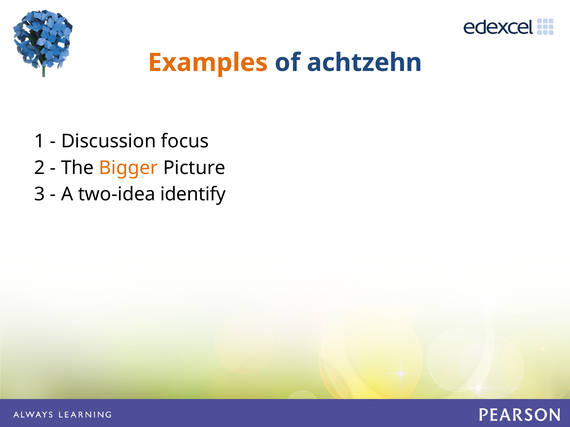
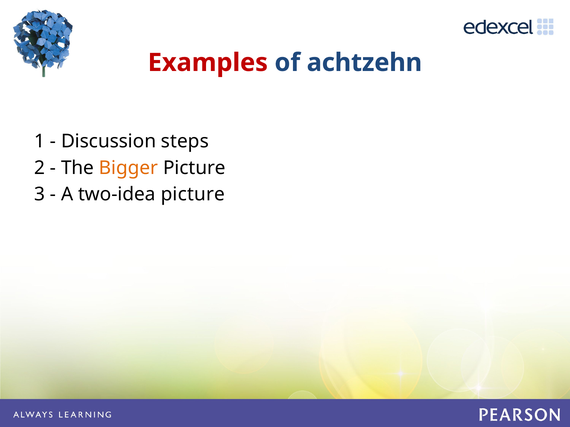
Examples colour: orange -> red
focus: focus -> steps
two-idea identify: identify -> picture
